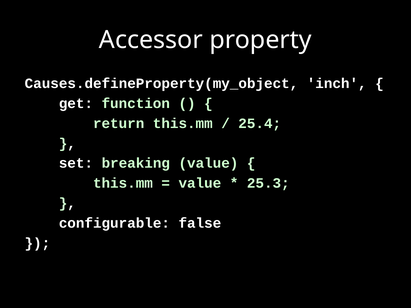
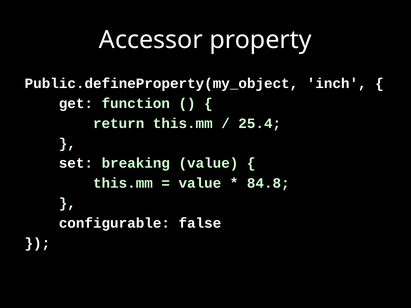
Causes.defineProperty(my_object: Causes.defineProperty(my_object -> Public.defineProperty(my_object
25.3: 25.3 -> 84.8
